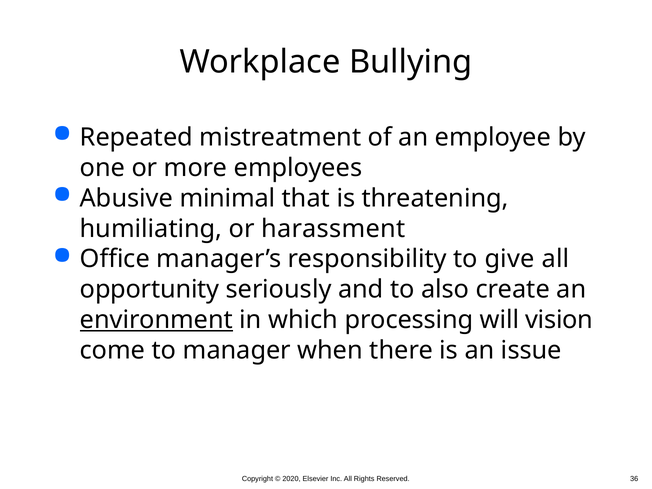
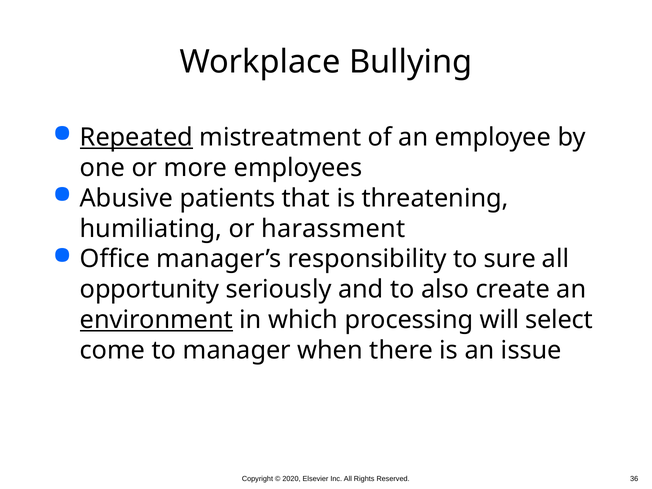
Repeated underline: none -> present
minimal: minimal -> patients
give: give -> sure
vision: vision -> select
